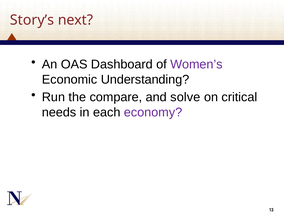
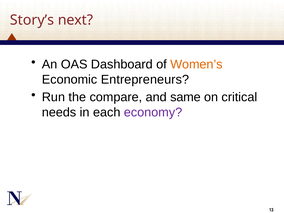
Women’s colour: purple -> orange
Understanding: Understanding -> Entrepreneurs
solve: solve -> same
